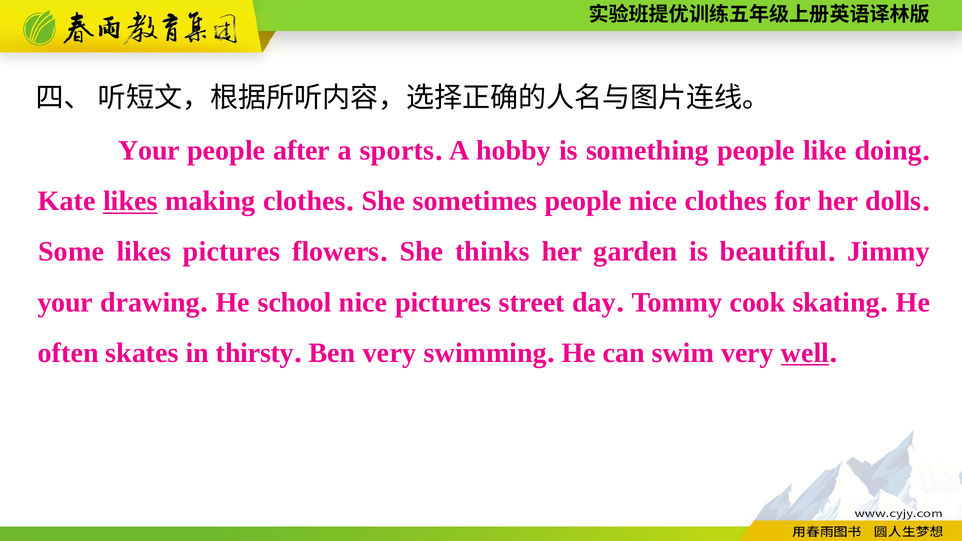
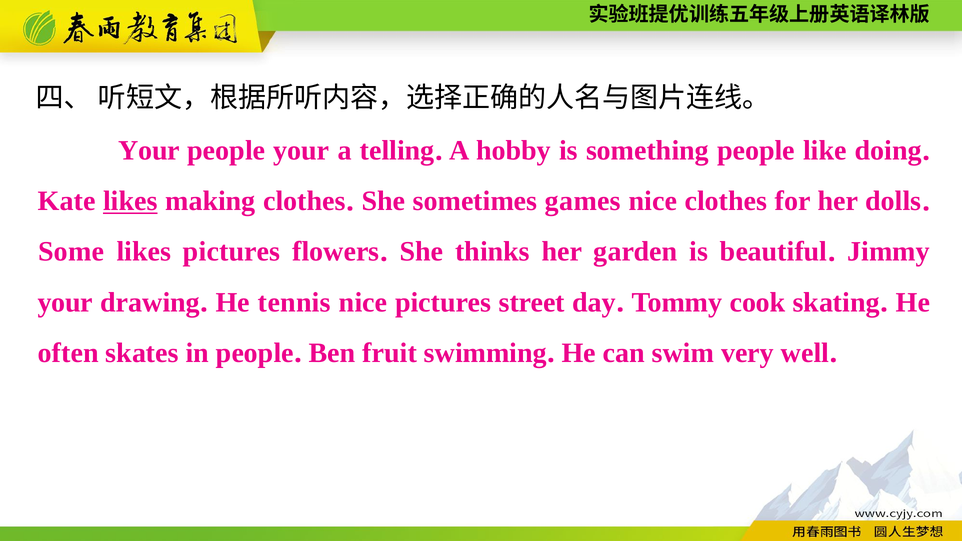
people after: after -> your
sports: sports -> telling
sometimes people: people -> games
school: school -> tennis
in thirsty: thirsty -> people
Ben very: very -> fruit
well underline: present -> none
